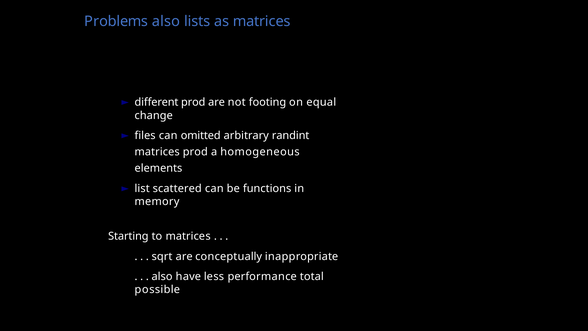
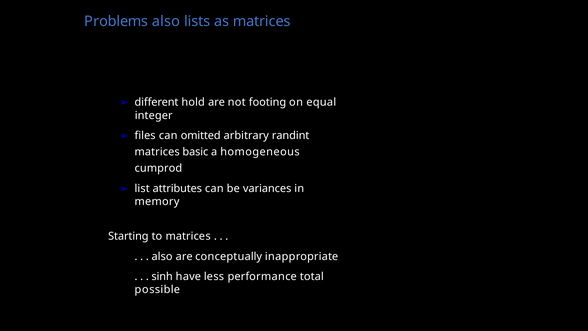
different prod: prod -> hold
change: change -> integer
matrices prod: prod -> basic
elements: elements -> cumprod
scattered: scattered -> attributes
functions: functions -> variances
sqrt at (162, 256): sqrt -> also
also at (162, 276): also -> sinh
